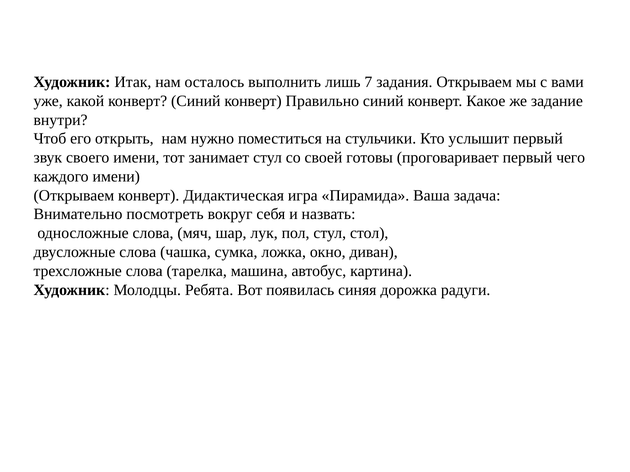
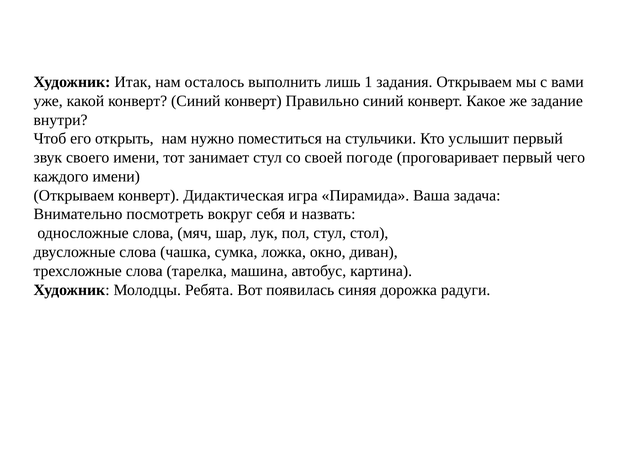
7: 7 -> 1
готовы: готовы -> погоде
